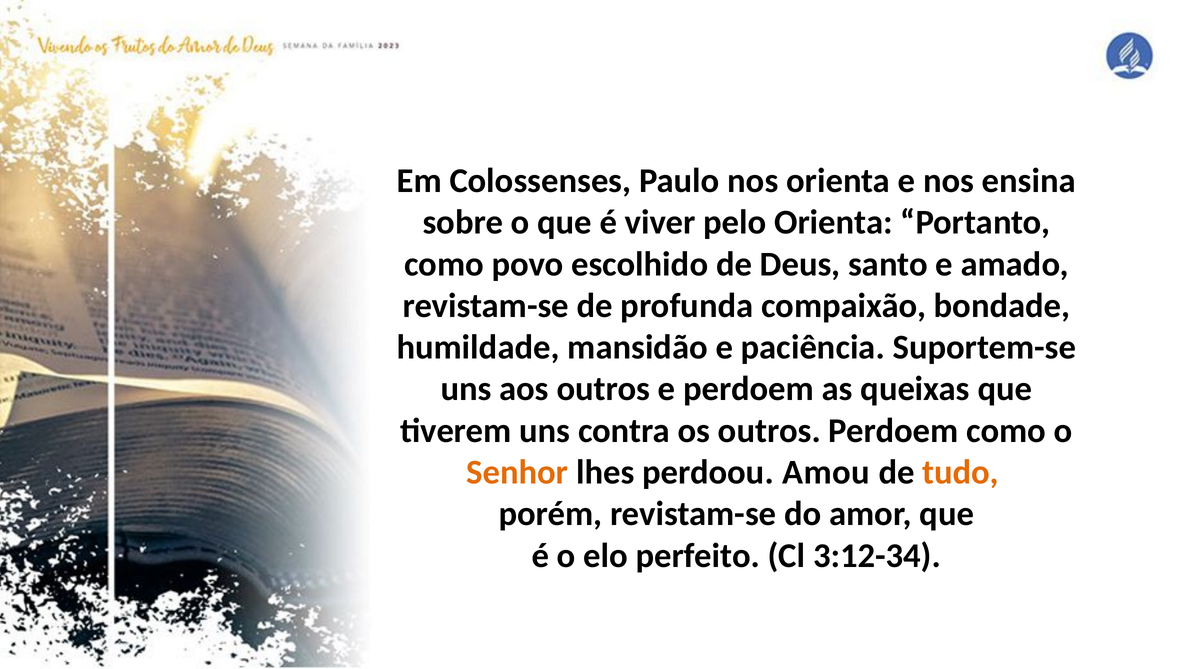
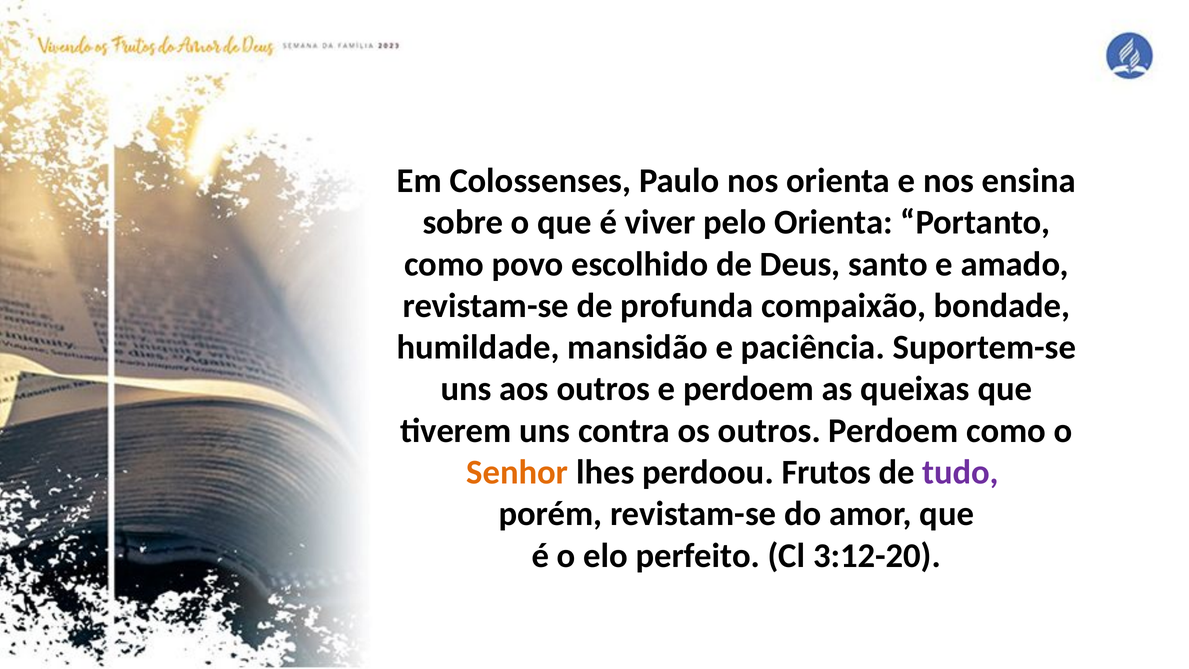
Amou: Amou -> Frutos
tudo colour: orange -> purple
3:12-34: 3:12-34 -> 3:12-20
